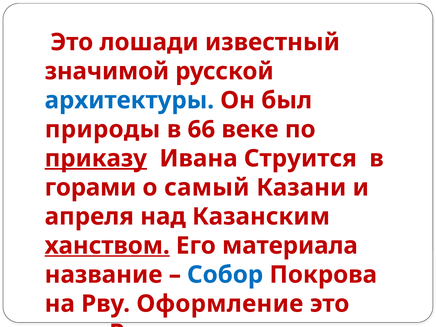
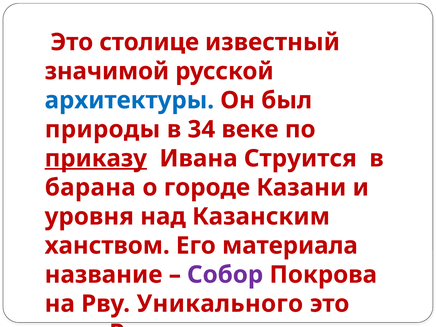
Это лошади: лошади -> столице
66: 66 -> 34
горами: горами -> барана
о самый: самый -> городе
апреля: апреля -> уровня
ханством underline: present -> none
Собор colour: blue -> purple
Оформление: Оформление -> Уникального
